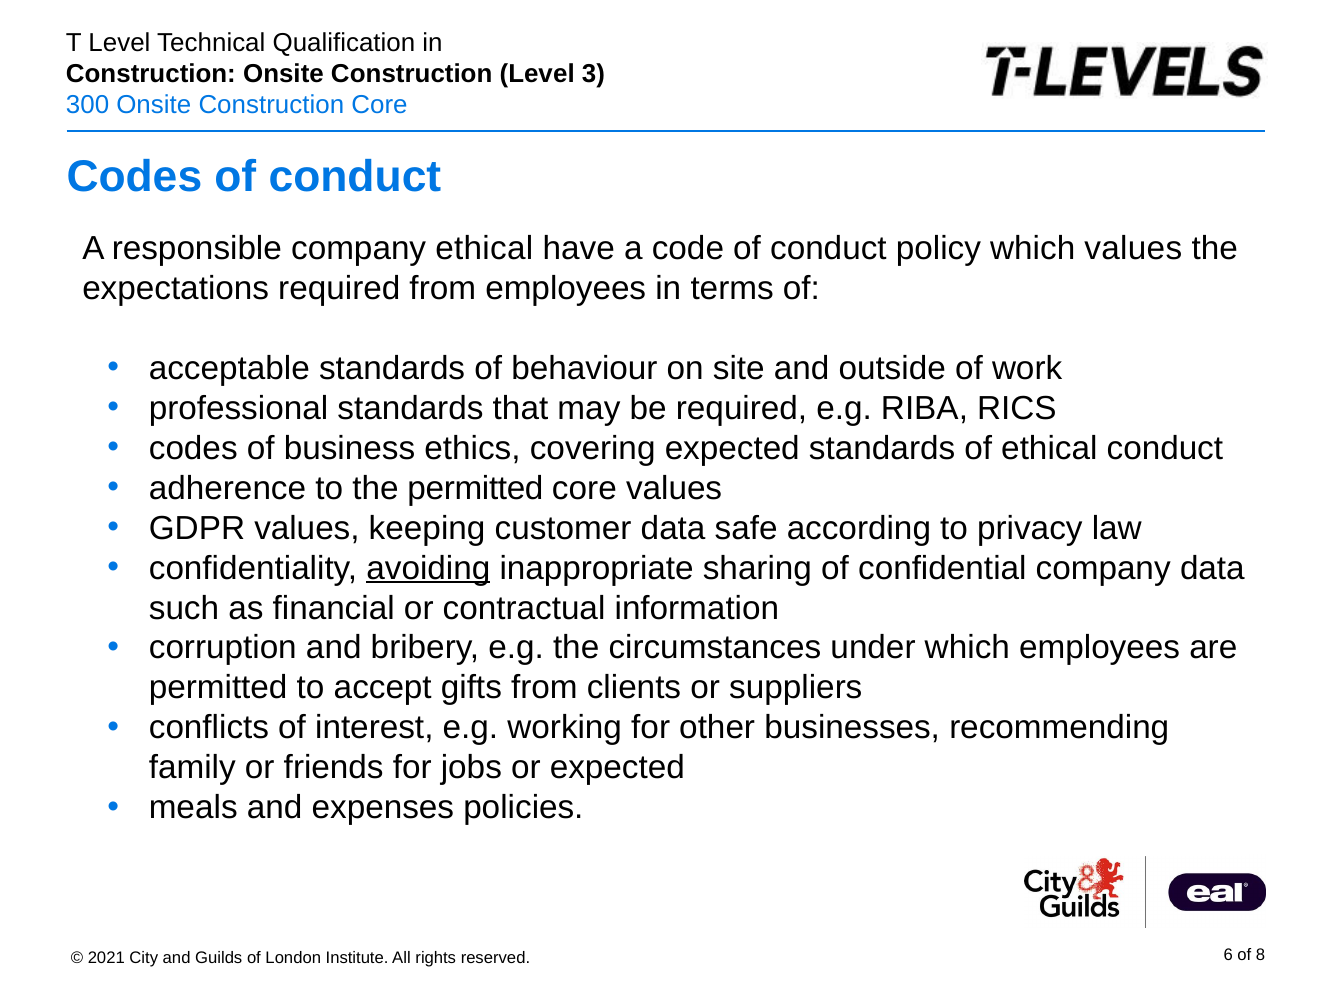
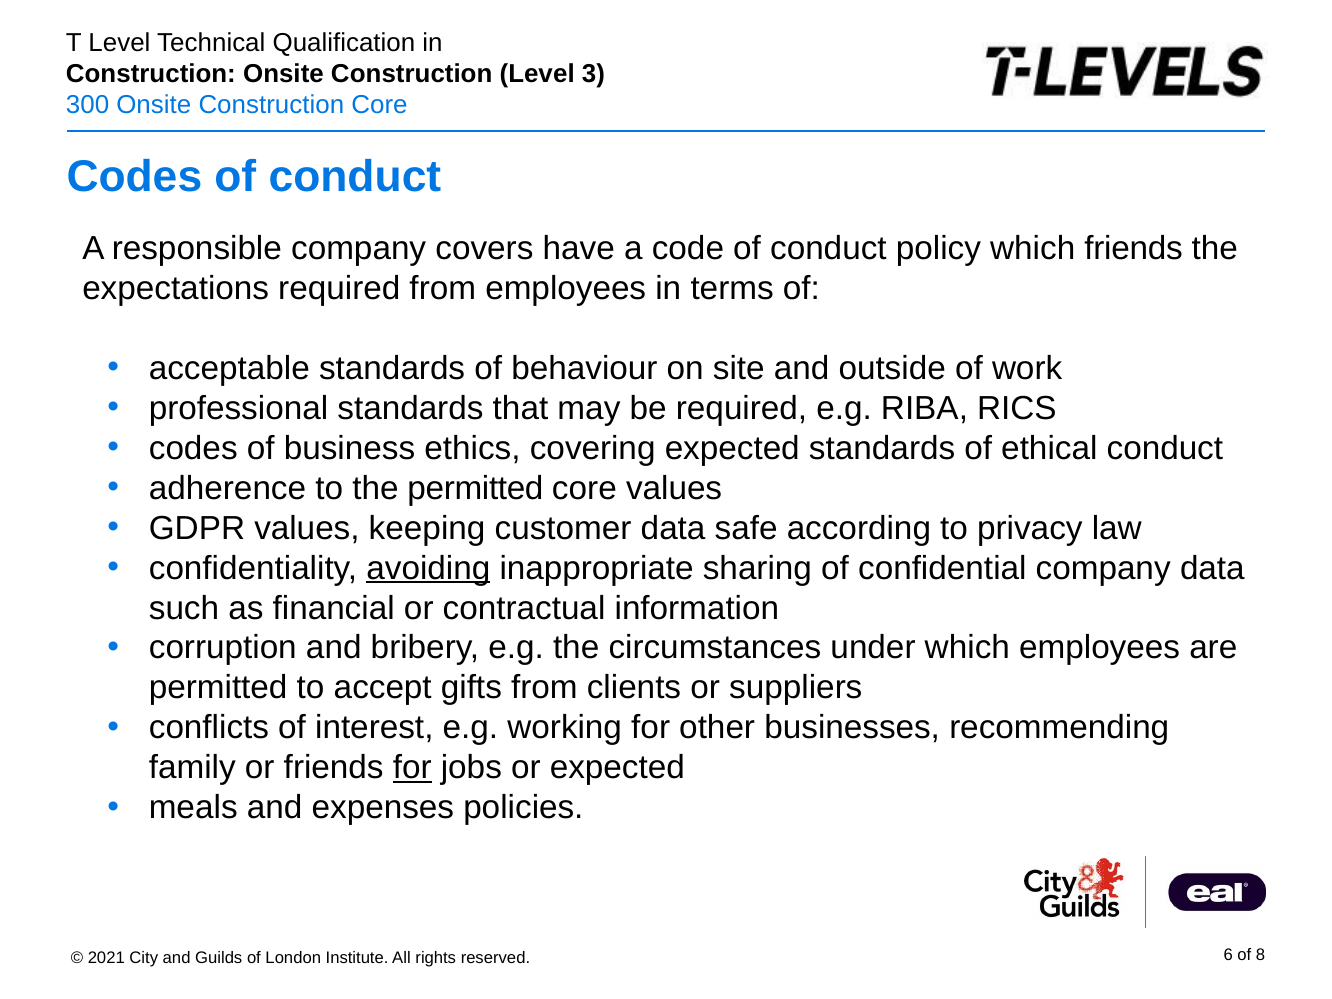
company ethical: ethical -> covers
which values: values -> friends
for at (412, 768) underline: none -> present
